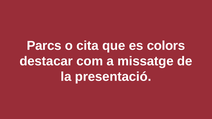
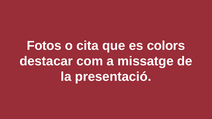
Parcs: Parcs -> Fotos
